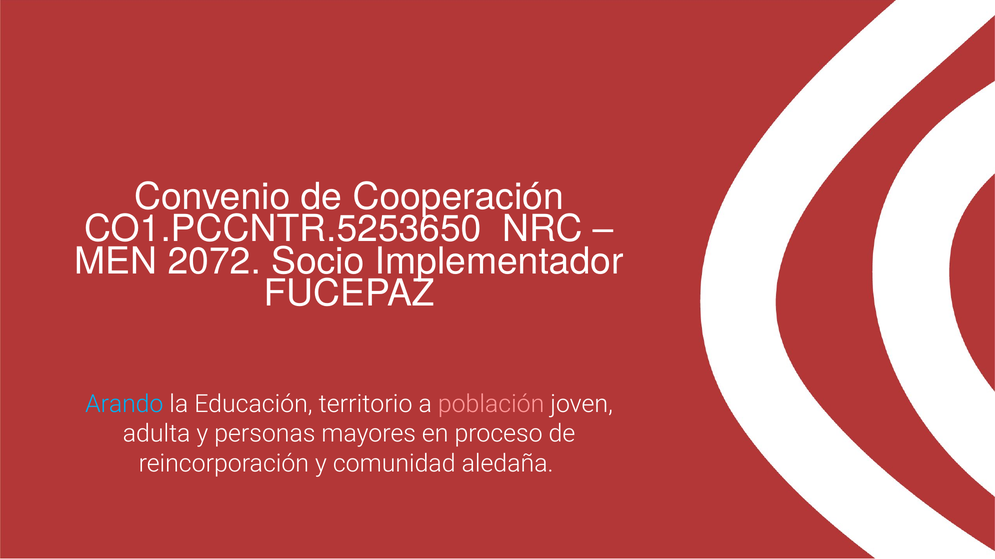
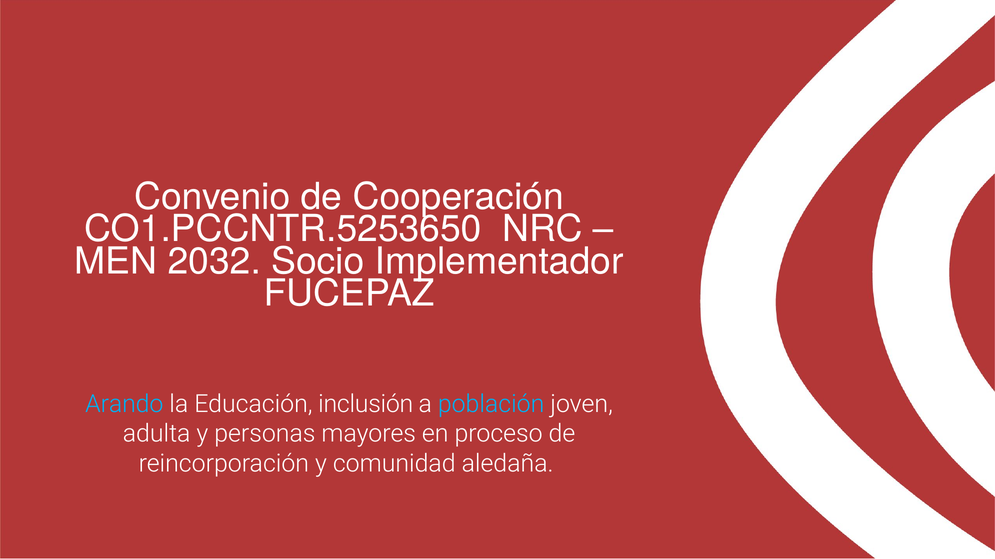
2072: 2072 -> 2032
territorio: territorio -> inclusión
población colour: pink -> light blue
